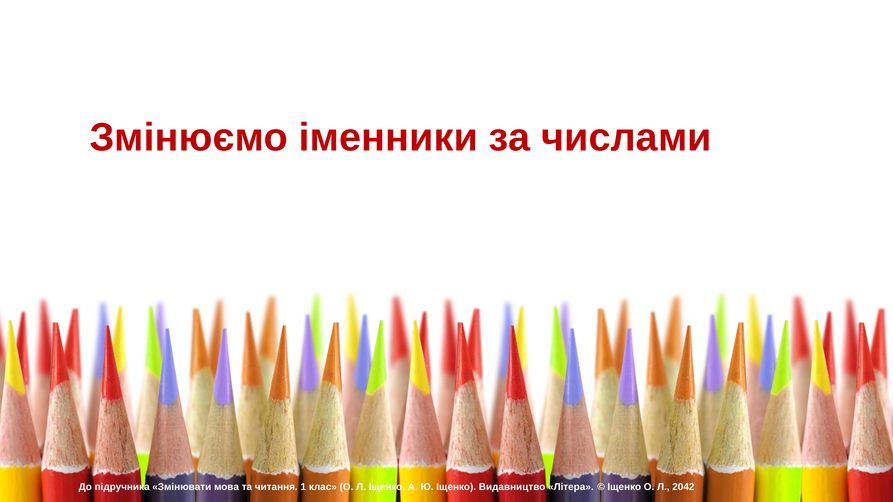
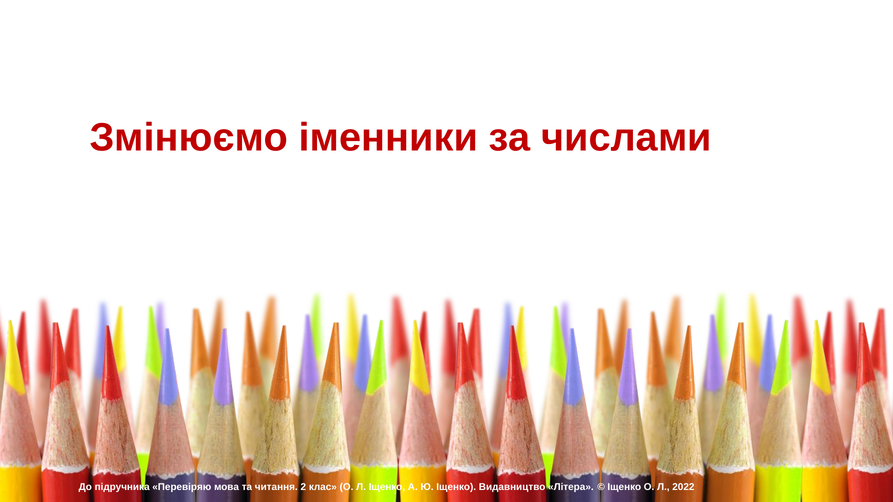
Змінювати: Змінювати -> Перевіряю
1: 1 -> 2
2042: 2042 -> 2022
